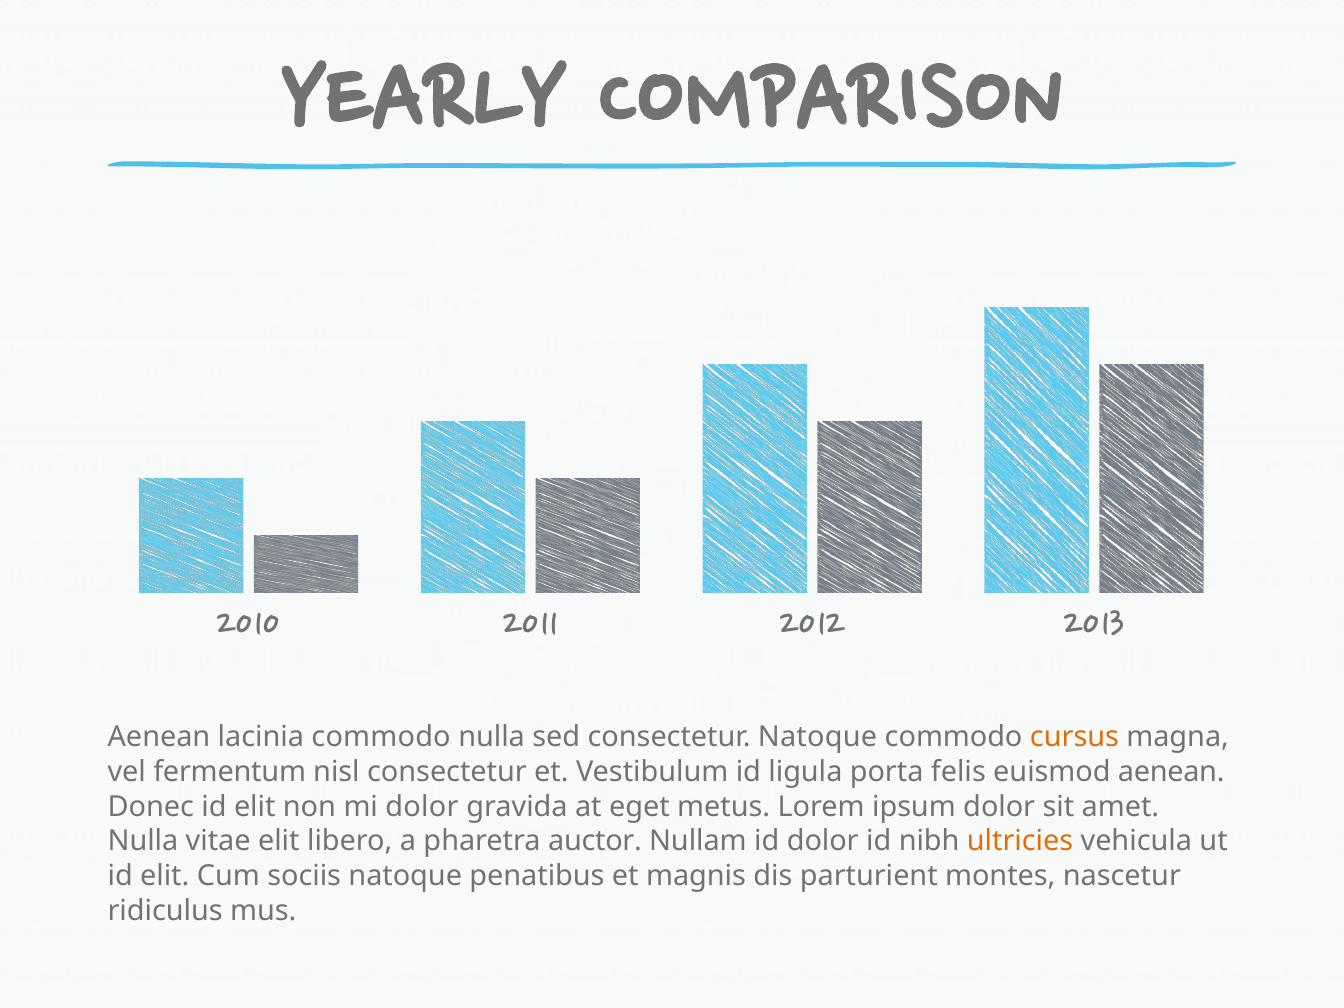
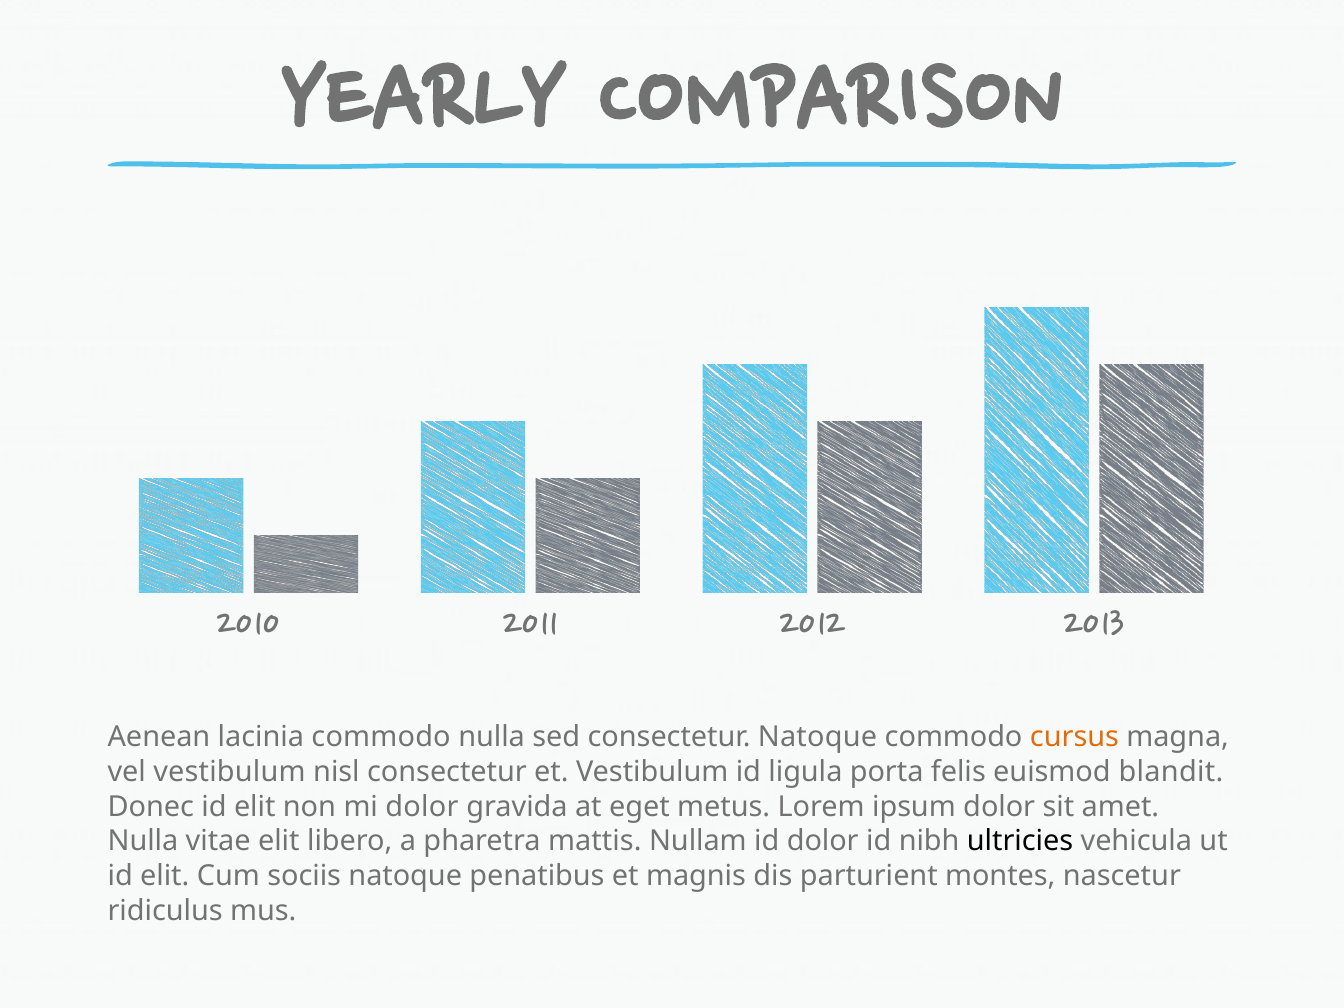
vel fermentum: fermentum -> vestibulum
euismod aenean: aenean -> blandit
auctor: auctor -> mattis
ultricies colour: orange -> black
